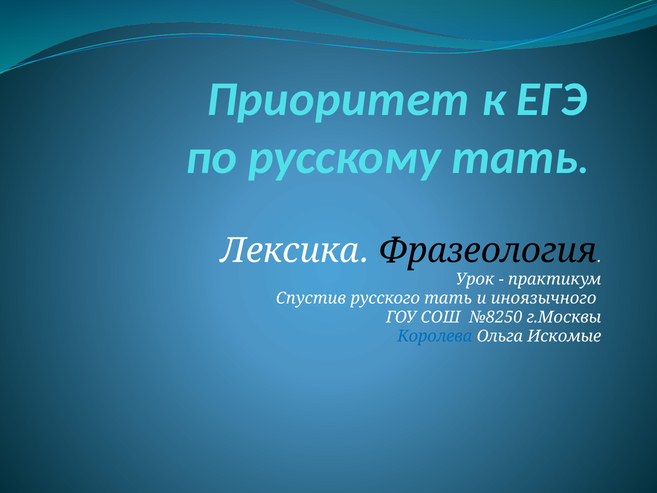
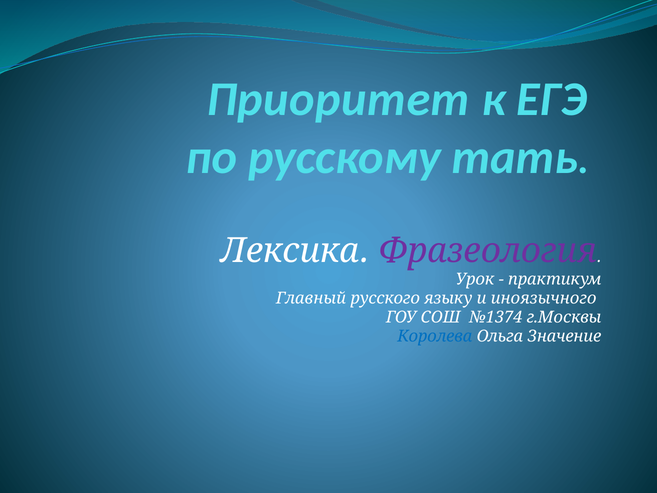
Фразеология colour: black -> purple
Спустив: Спустив -> Главный
русского тать: тать -> языку
№8250: №8250 -> №1374
Искомые: Искомые -> Значение
